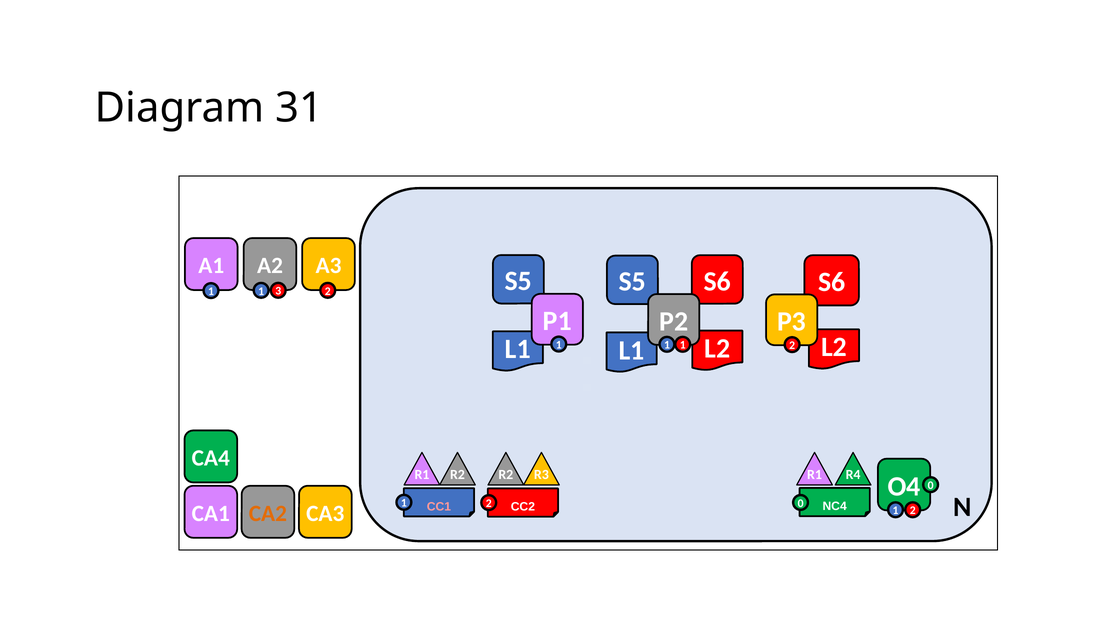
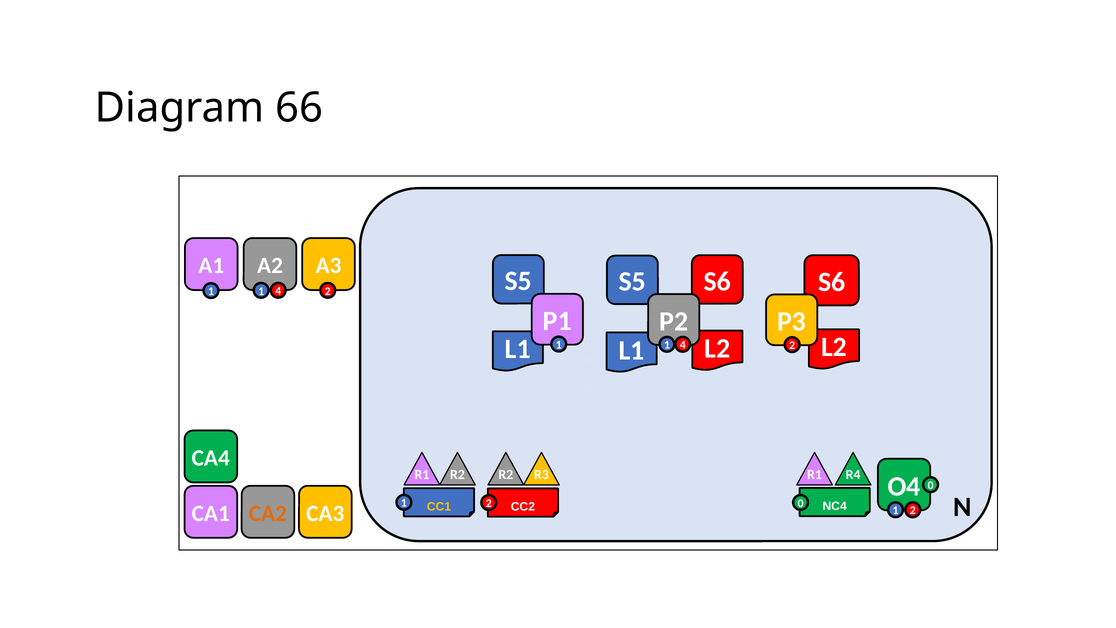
31: 31 -> 66
3 at (278, 291): 3 -> 4
1 at (683, 345): 1 -> 4
CC1 colour: pink -> yellow
